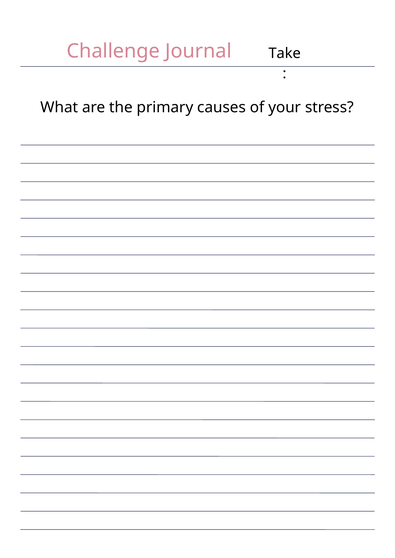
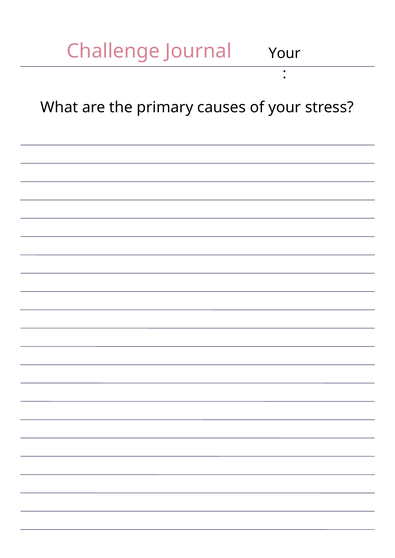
Take at (285, 53): Take -> Your
